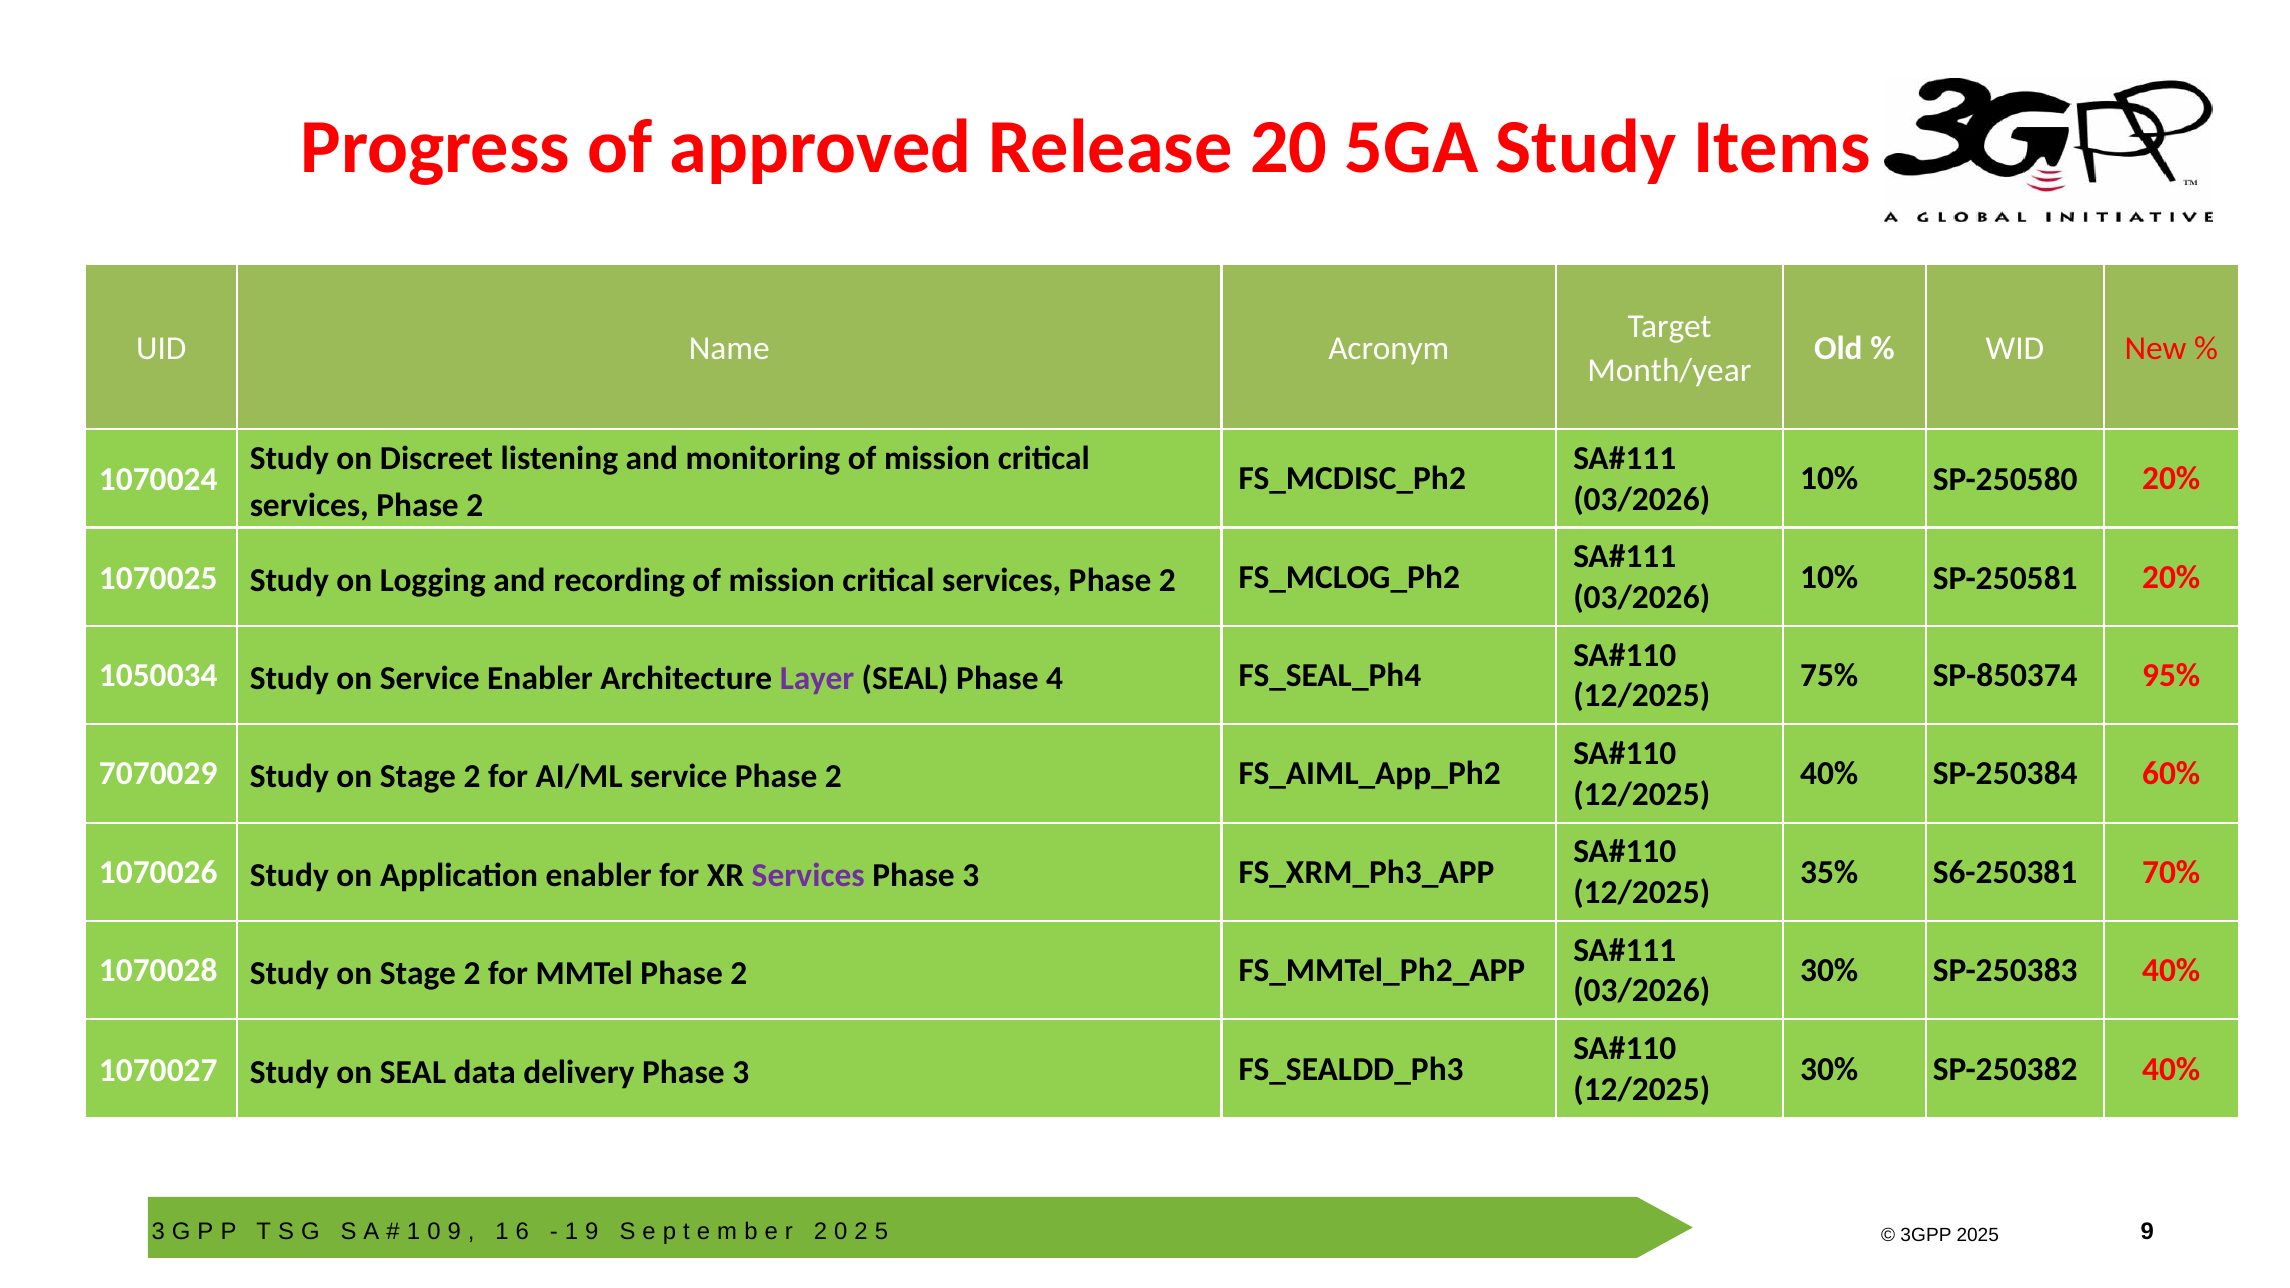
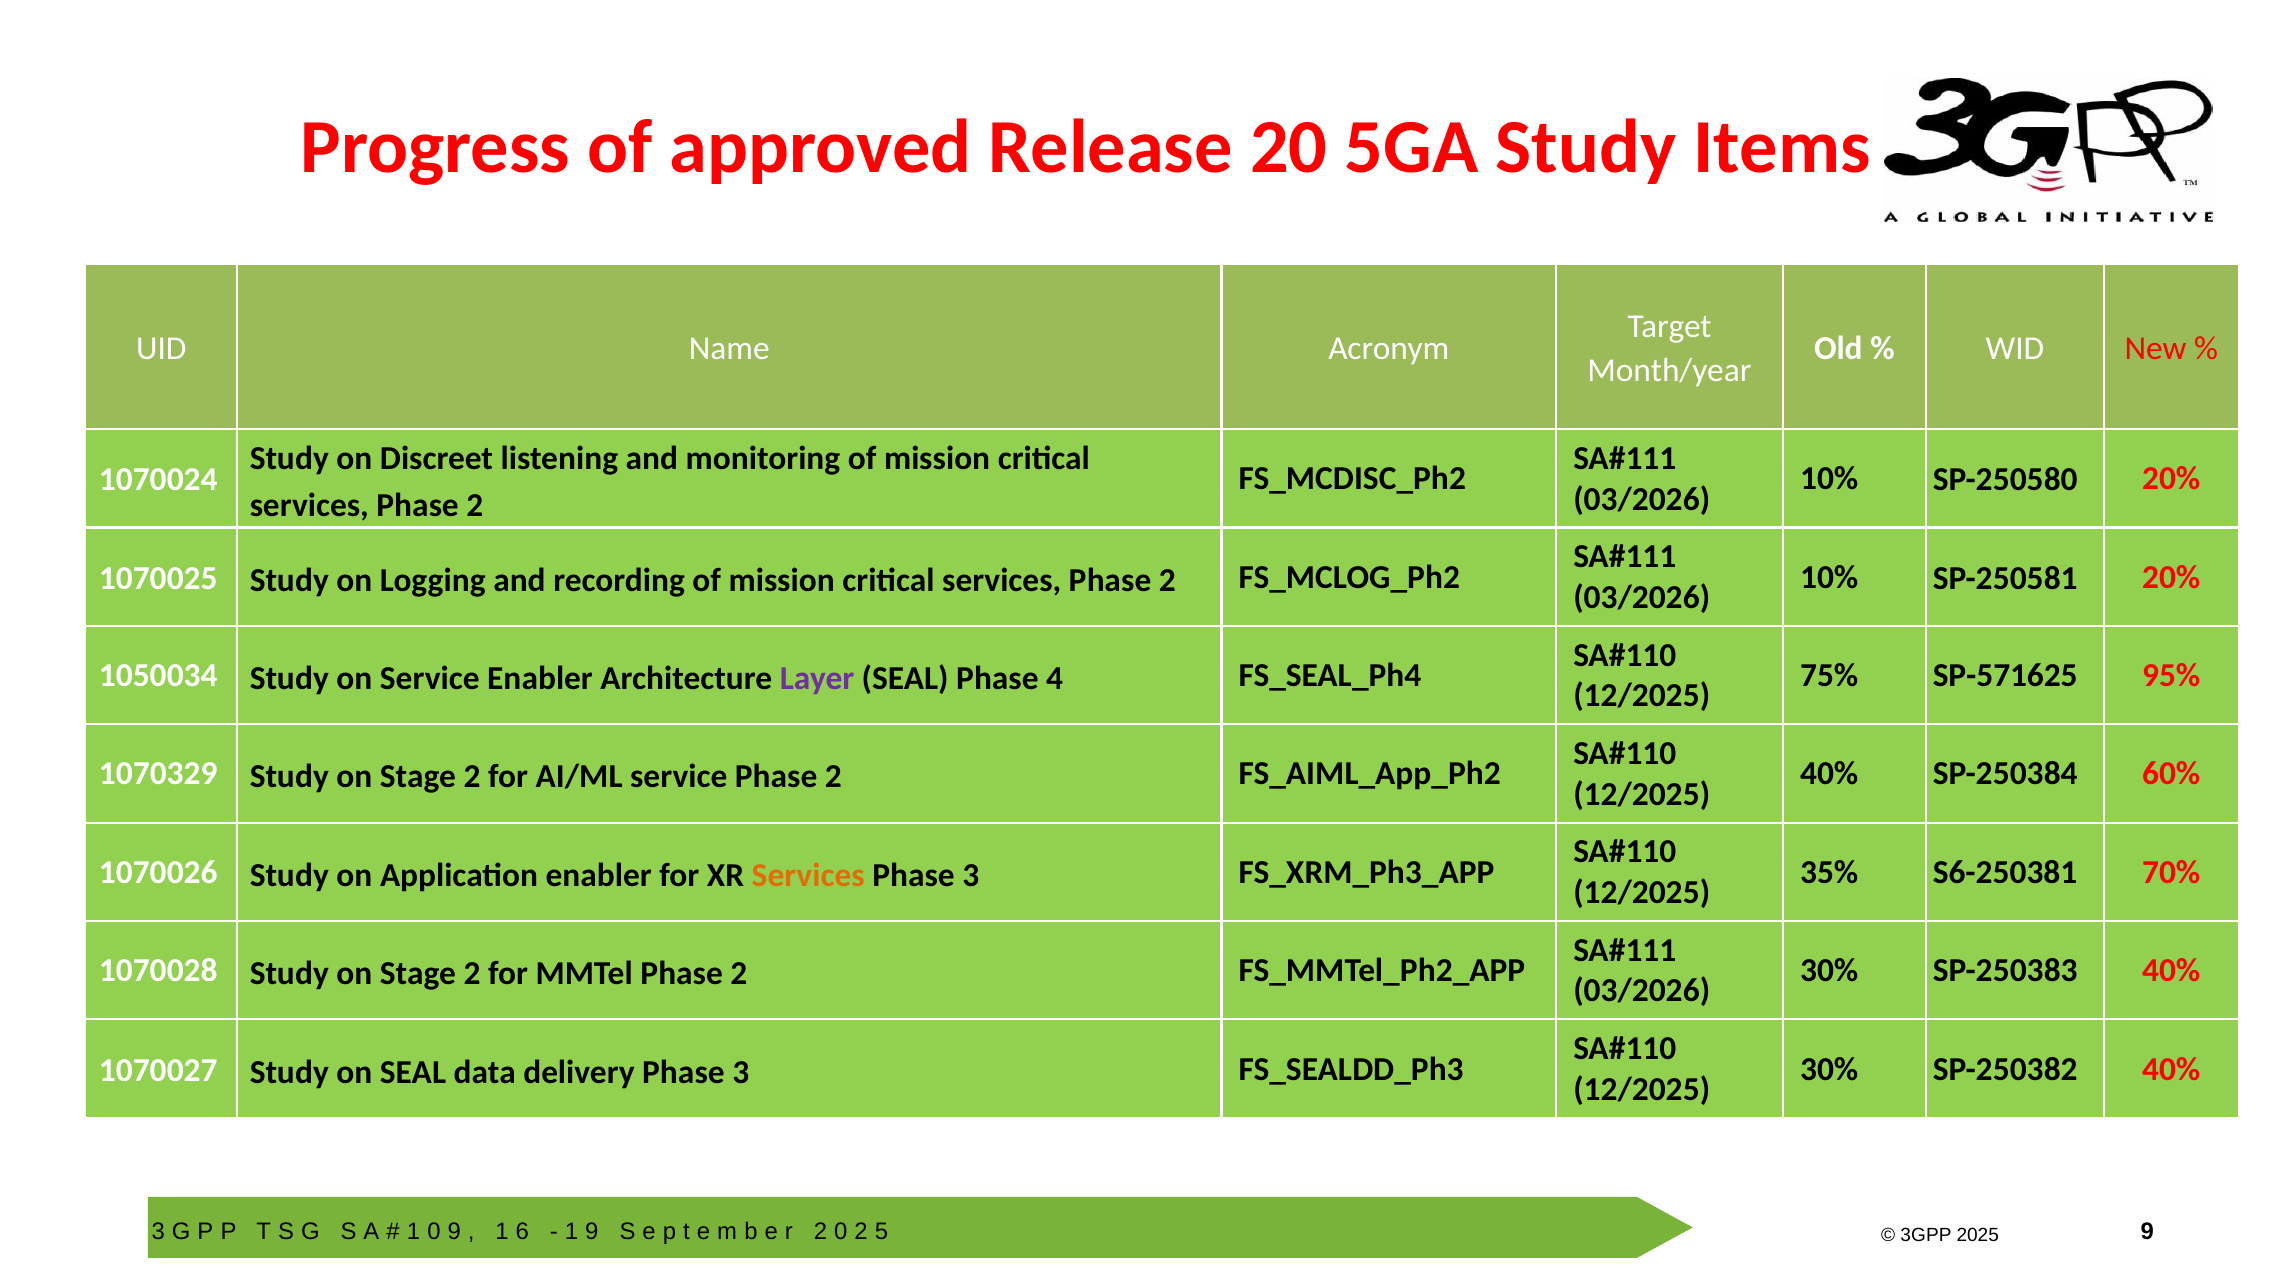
SP-850374: SP-850374 -> SP-571625
7070029: 7070029 -> 1070329
Services at (808, 875) colour: purple -> orange
